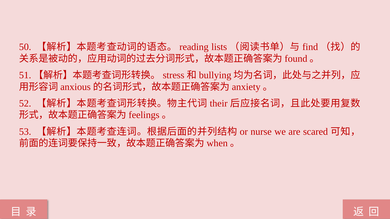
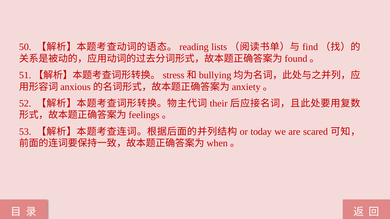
nurse: nurse -> today
